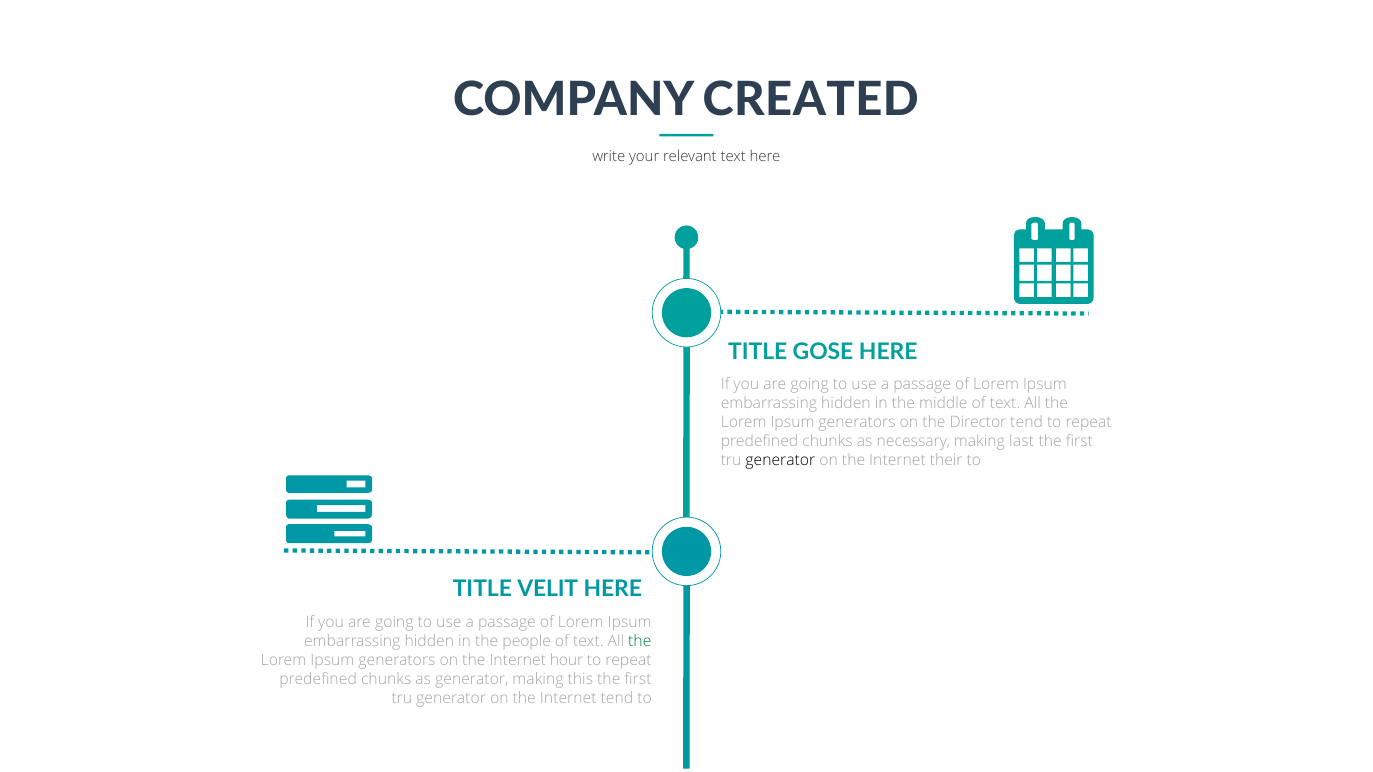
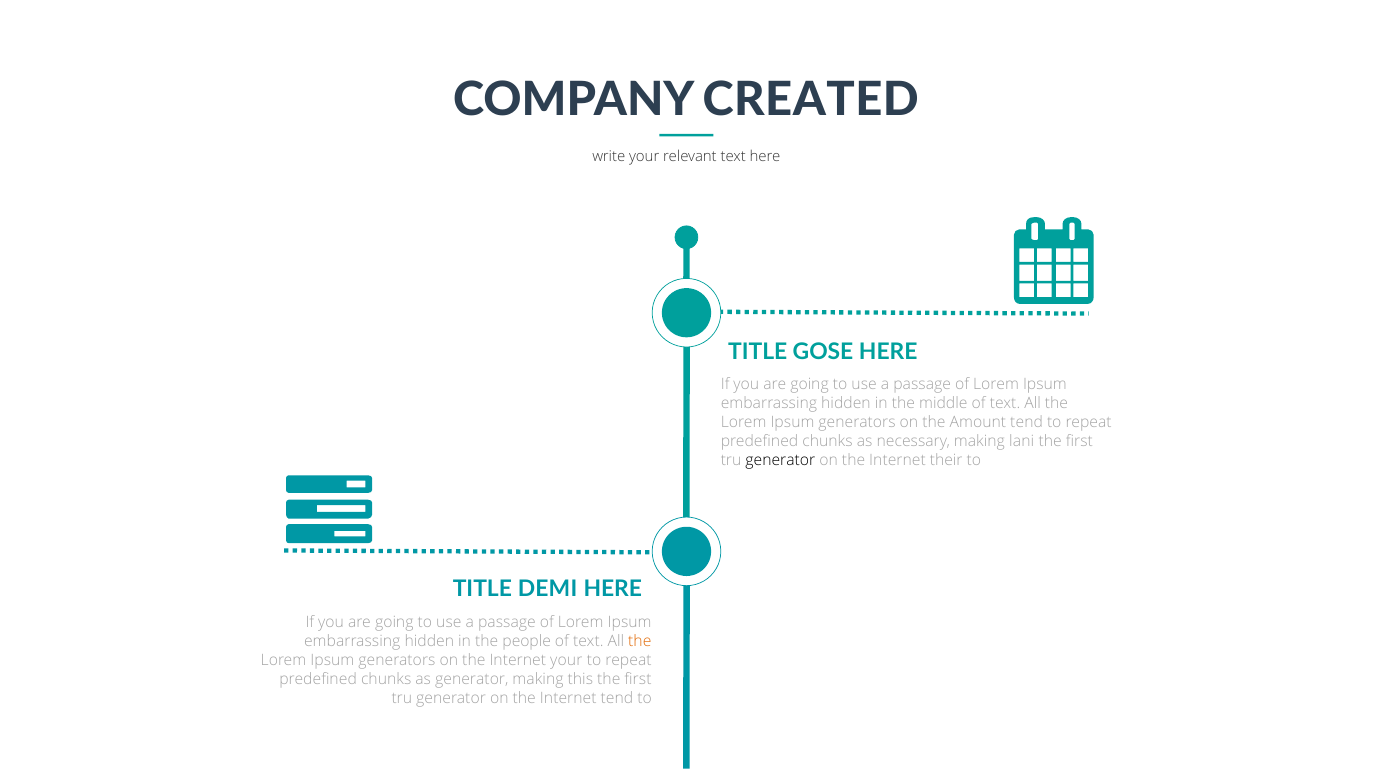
Director: Director -> Amount
last: last -> lani
VELIT: VELIT -> DEMI
the at (640, 642) colour: green -> orange
Internet hour: hour -> your
